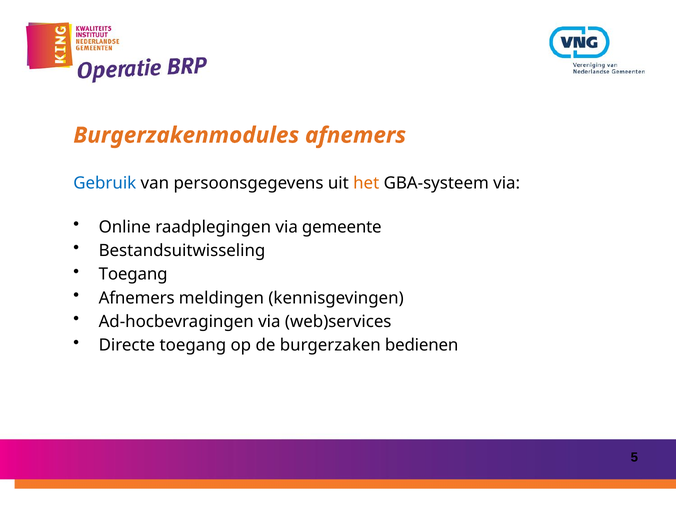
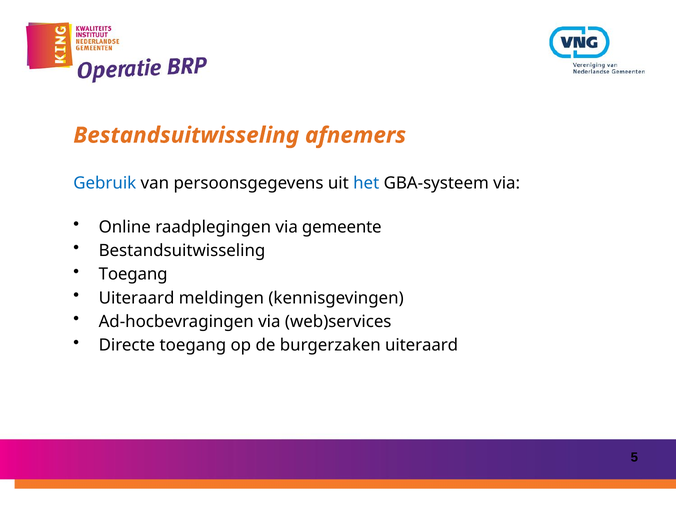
Burgerzakenmodules at (186, 135): Burgerzakenmodules -> Bestandsuitwisseling
het colour: orange -> blue
Afnemers at (137, 298): Afnemers -> Uiteraard
burgerzaken bedienen: bedienen -> uiteraard
